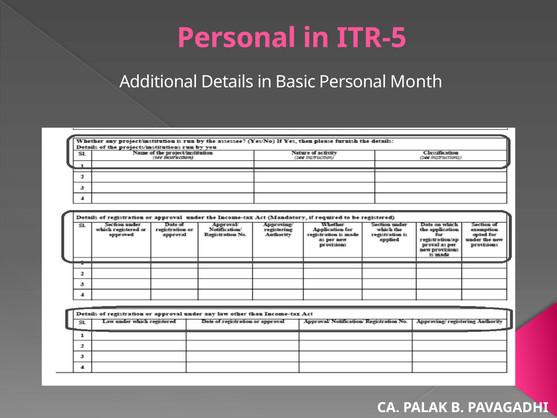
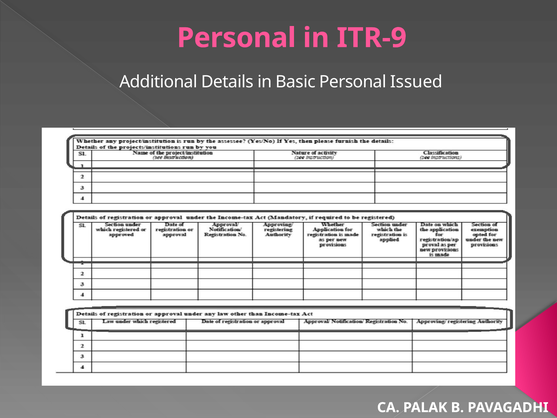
ITR-5: ITR-5 -> ITR-9
Month: Month -> Issued
